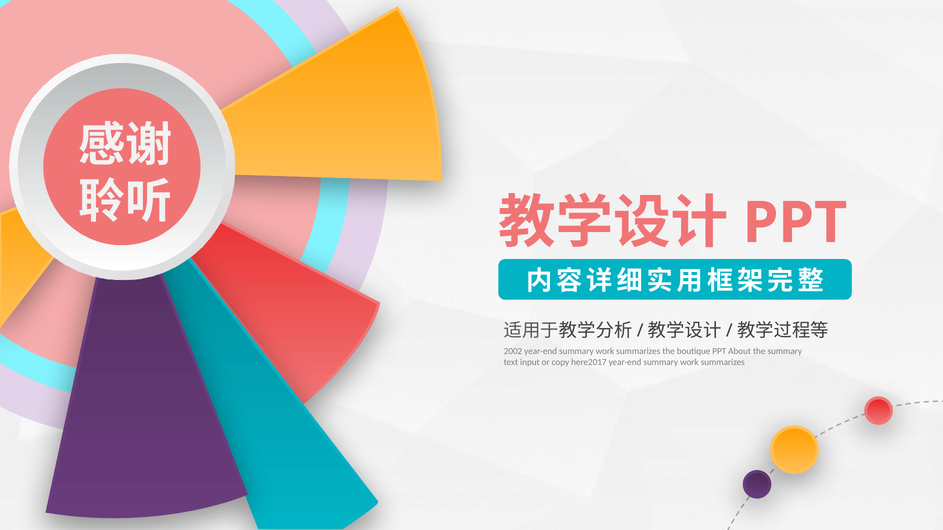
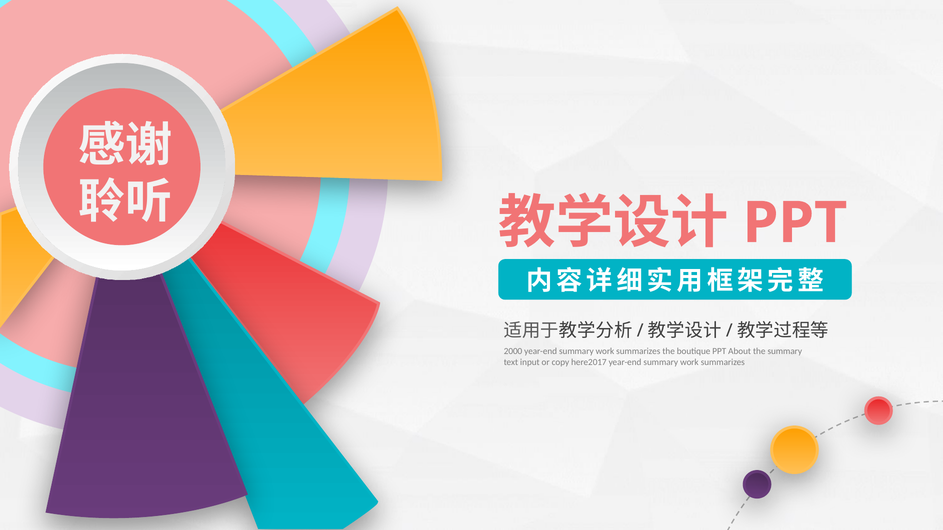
2002: 2002 -> 2000
